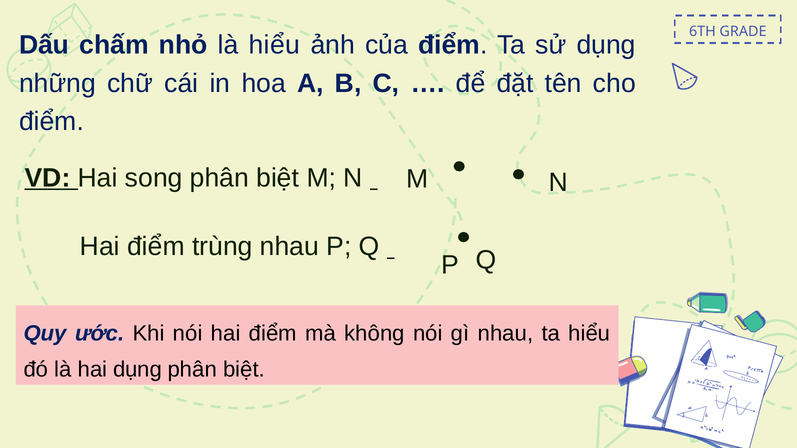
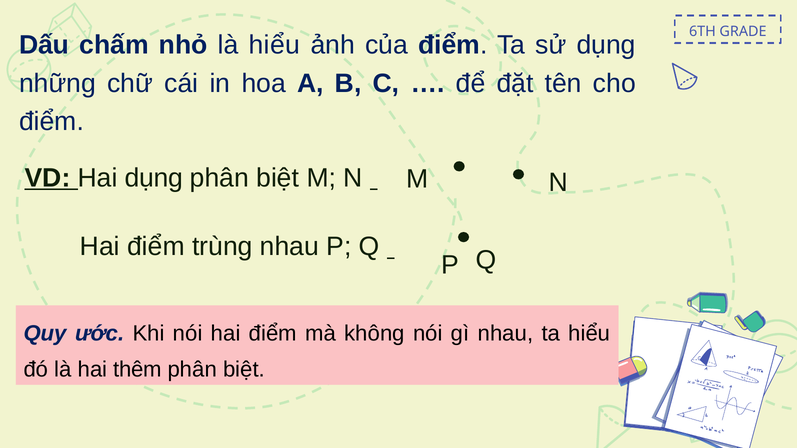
Hai song: song -> dụng
hai dụng: dụng -> thêm
